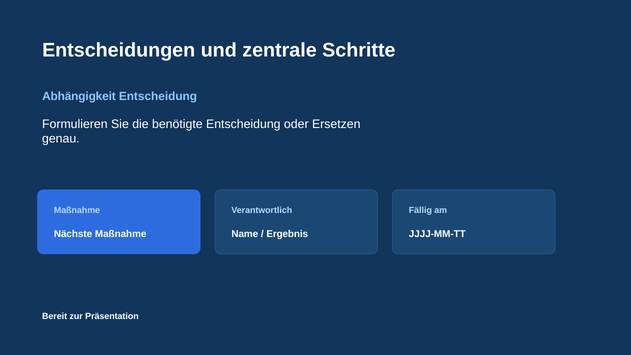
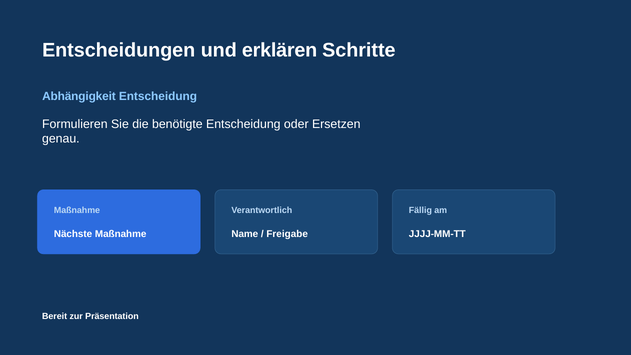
zentrale: zentrale -> erklären
Ergebnis: Ergebnis -> Freigabe
